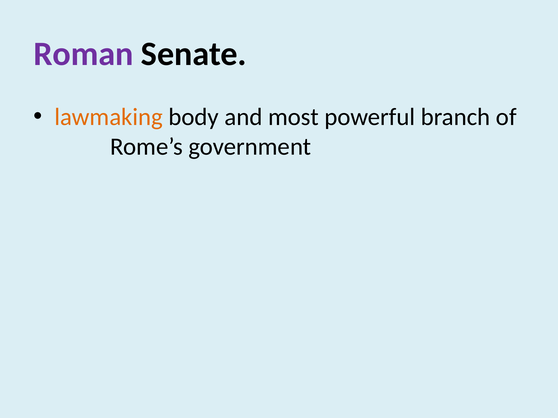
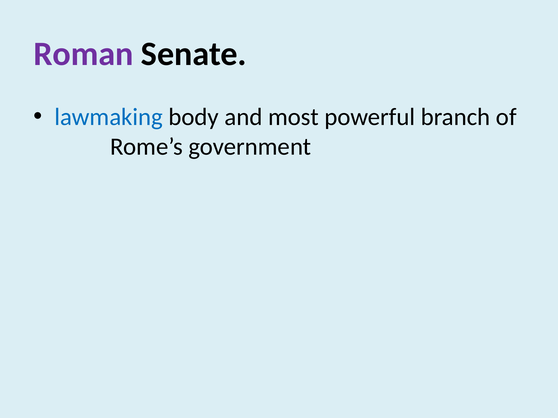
lawmaking colour: orange -> blue
